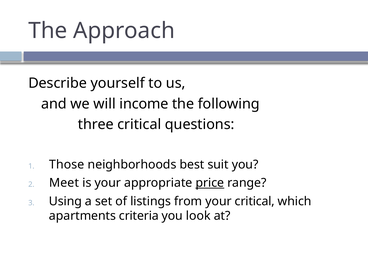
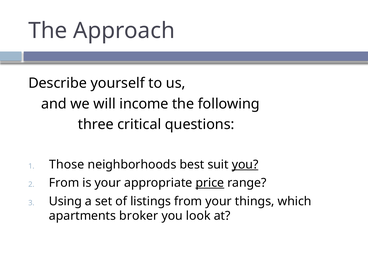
you at (245, 165) underline: none -> present
Meet at (64, 183): Meet -> From
your critical: critical -> things
criteria: criteria -> broker
